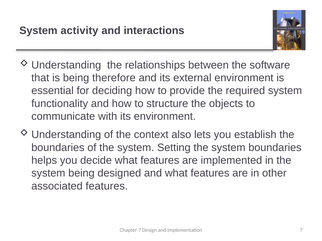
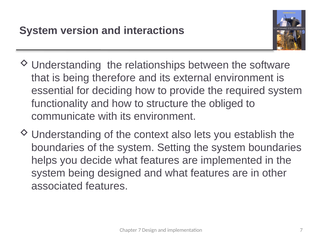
activity: activity -> version
objects: objects -> obliged
